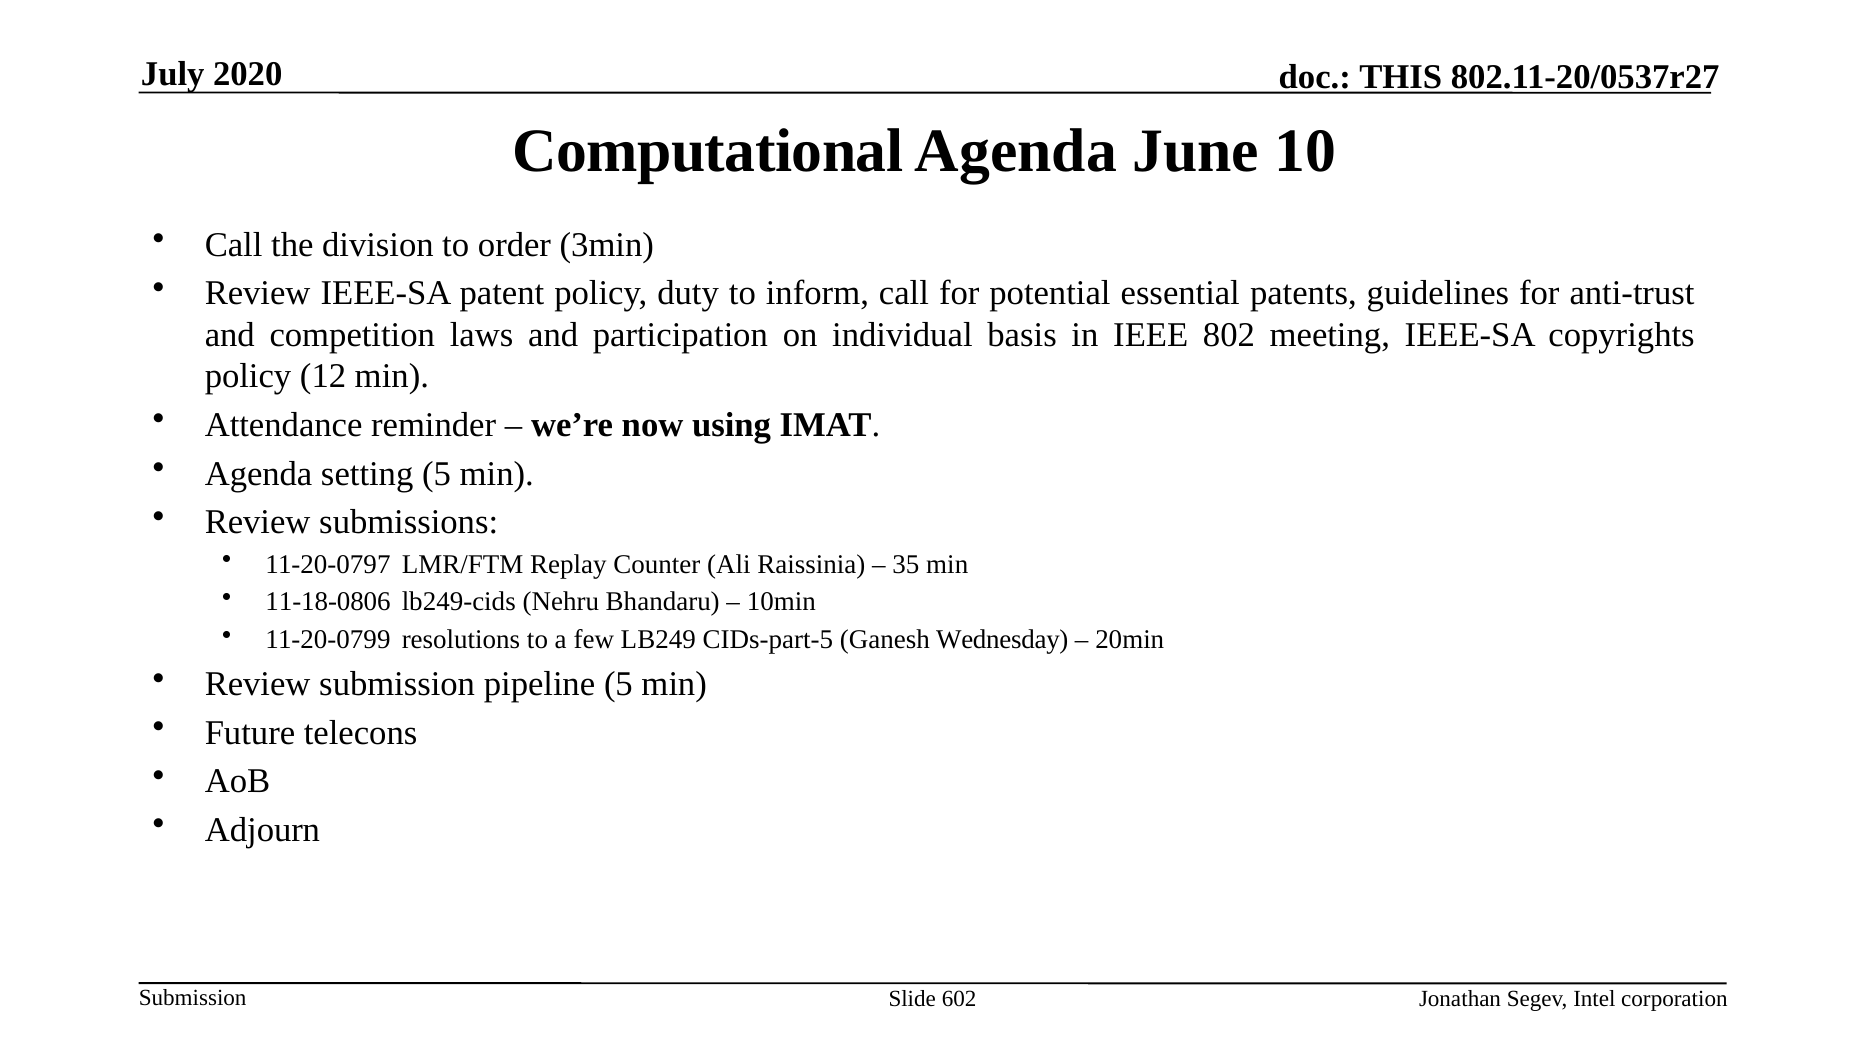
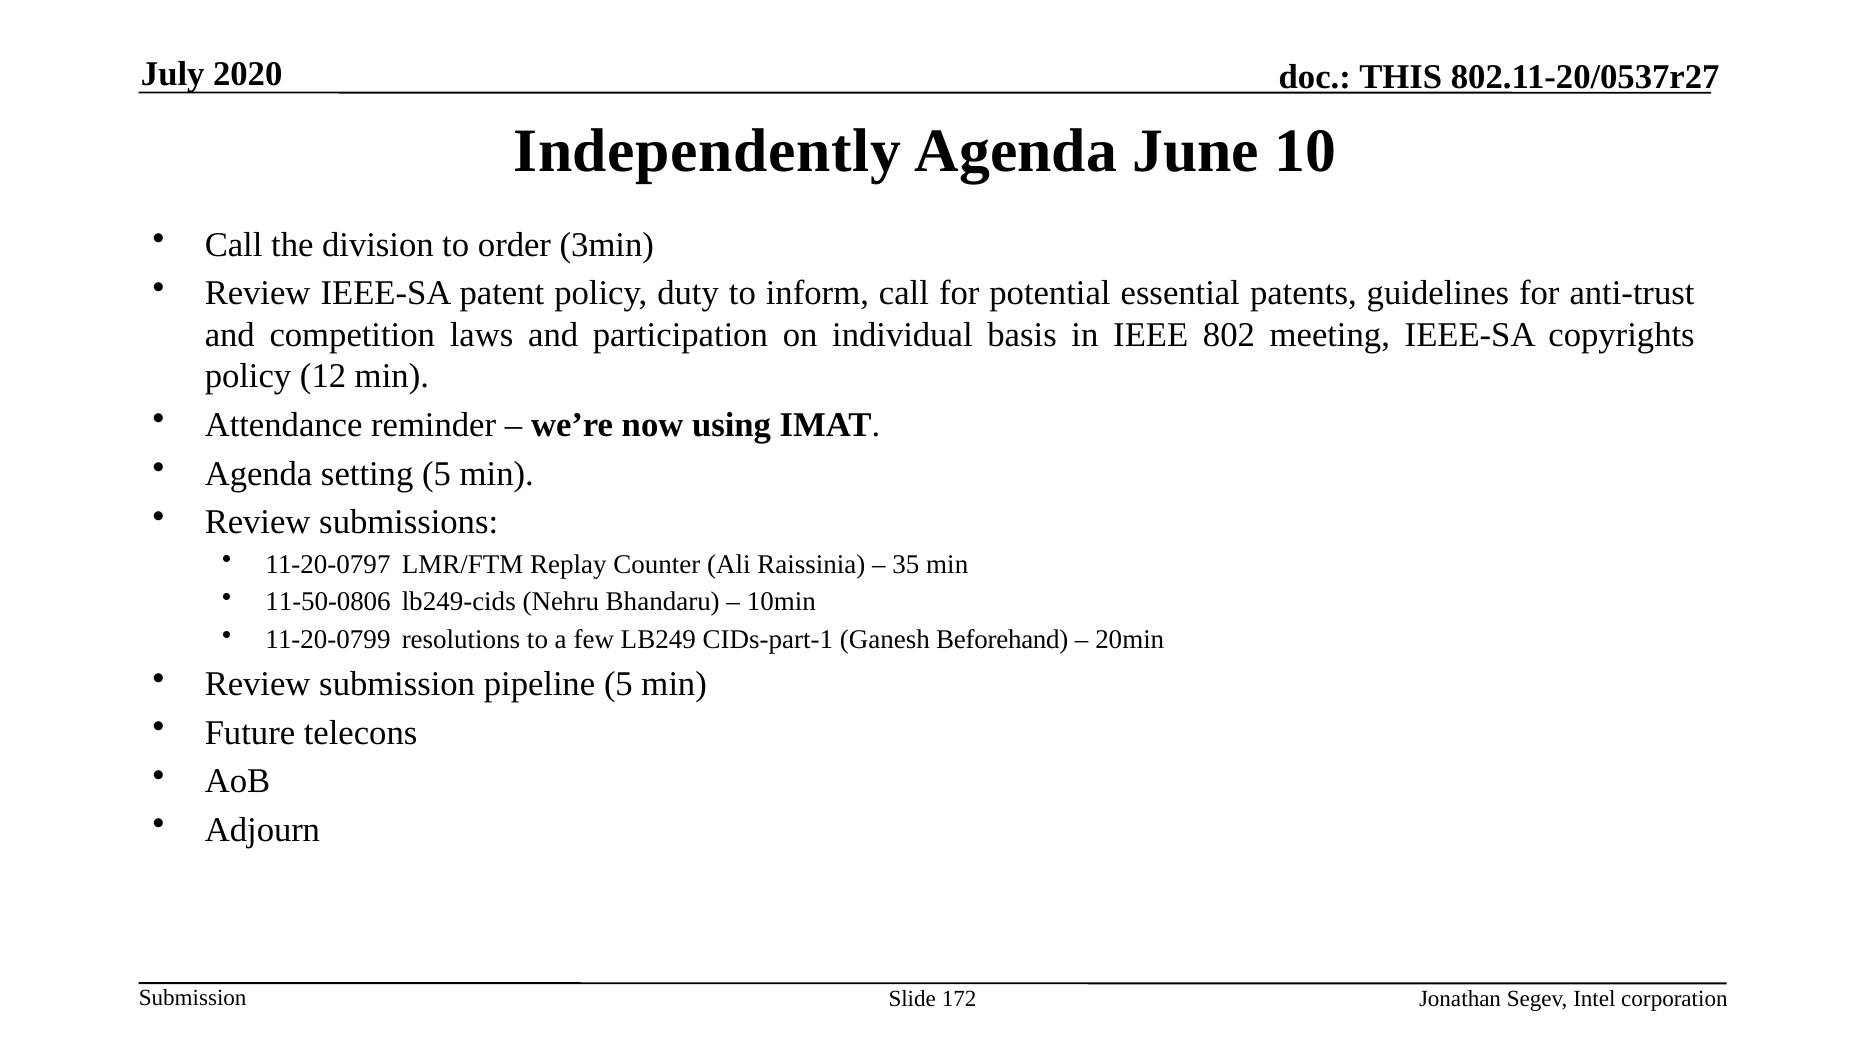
Computational: Computational -> Independently
11-18-0806: 11-18-0806 -> 11-50-0806
CIDs-part-5: CIDs-part-5 -> CIDs-part-1
Wednesday: Wednesday -> Beforehand
602: 602 -> 172
